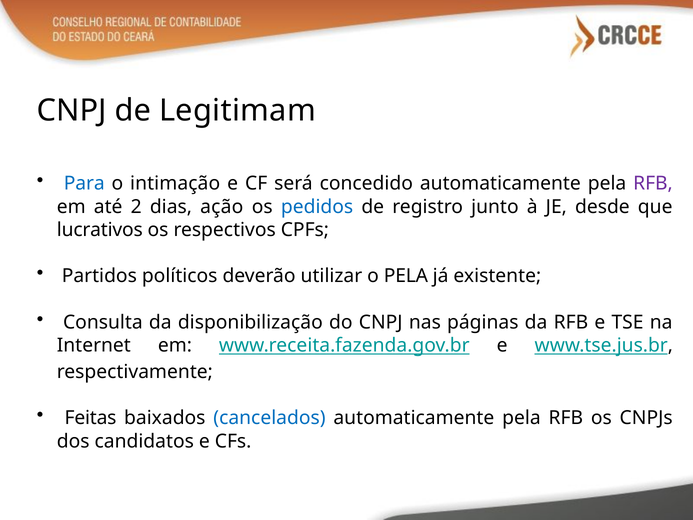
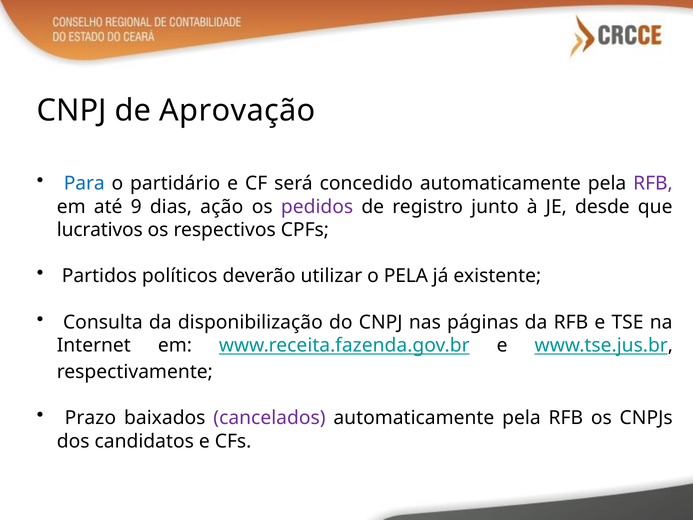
Legitimam: Legitimam -> Aprovação
intimação: intimação -> partidário
2: 2 -> 9
pedidos colour: blue -> purple
Feitas: Feitas -> Prazo
cancelados colour: blue -> purple
